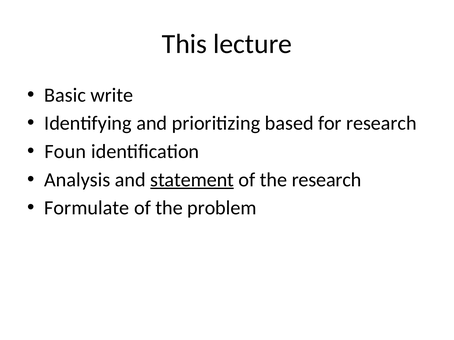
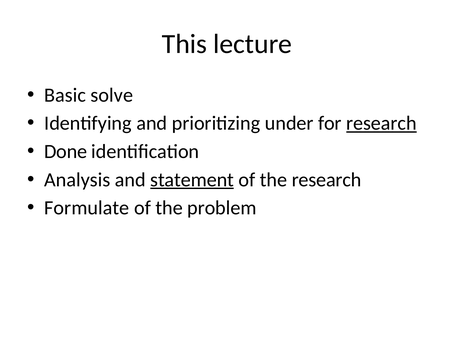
write: write -> solve
based: based -> under
research at (381, 123) underline: none -> present
Foun: Foun -> Done
